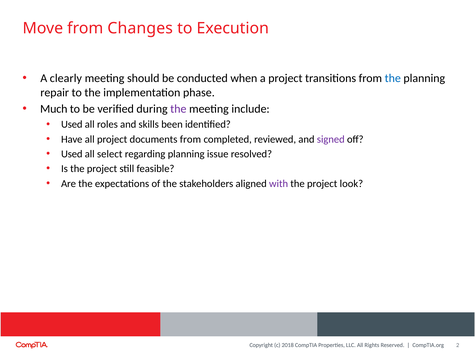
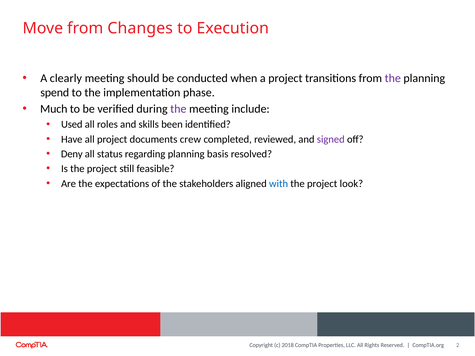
the at (393, 78) colour: blue -> purple
repair: repair -> spend
documents from: from -> crew
Used at (72, 154): Used -> Deny
select: select -> status
issue: issue -> basis
with colour: purple -> blue
